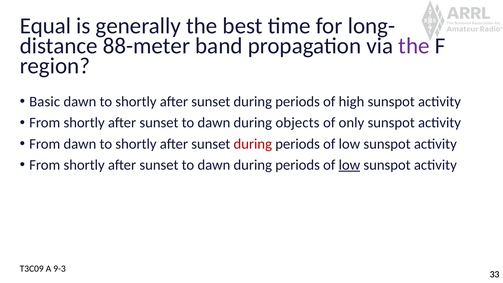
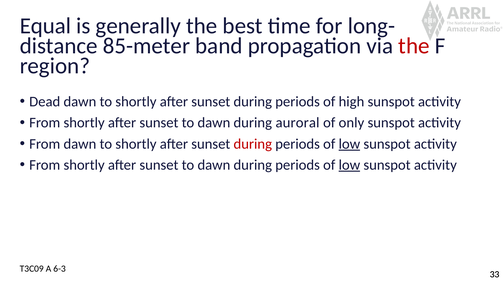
88-meter: 88-meter -> 85-meter
the at (414, 46) colour: purple -> red
Basic: Basic -> Dead
objects: objects -> auroral
low at (349, 144) underline: none -> present
9-3: 9-3 -> 6-3
